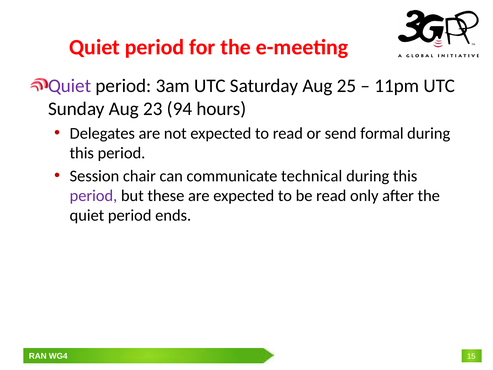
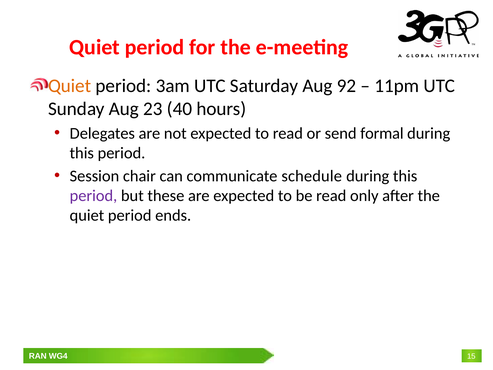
Quiet at (70, 86) colour: purple -> orange
25: 25 -> 92
94: 94 -> 40
technical: technical -> schedule
